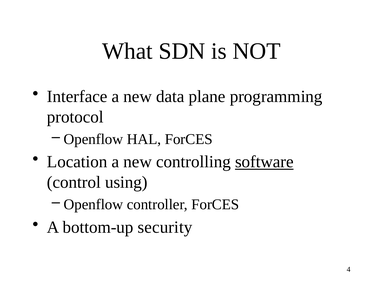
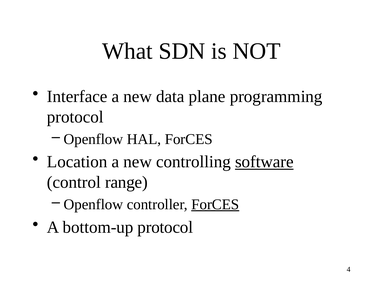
using: using -> range
ForCES at (215, 204) underline: none -> present
bottom-up security: security -> protocol
